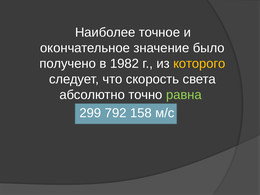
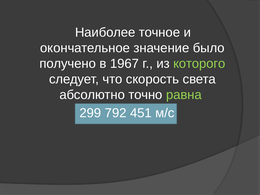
1982: 1982 -> 1967
которого colour: yellow -> light green
158: 158 -> 451
